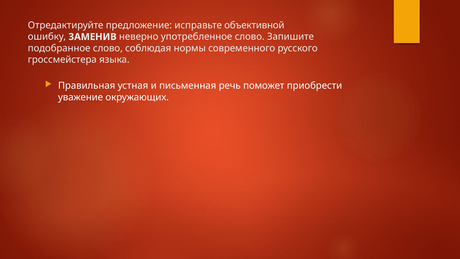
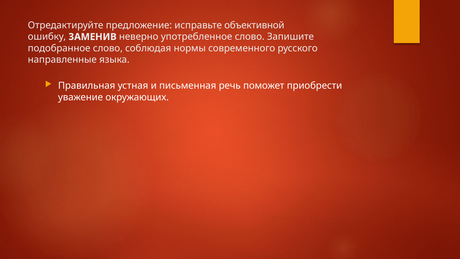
гроссмейстера: гроссмейстера -> направленные
